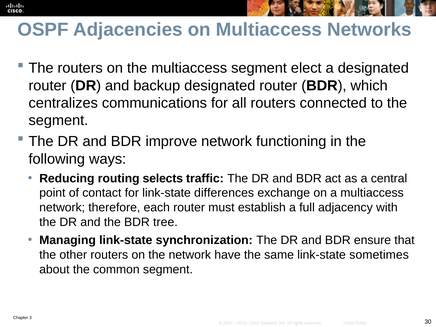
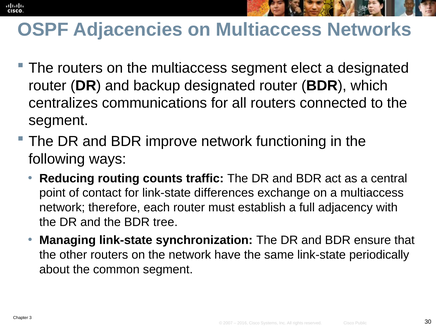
selects: selects -> counts
sometimes: sometimes -> periodically
